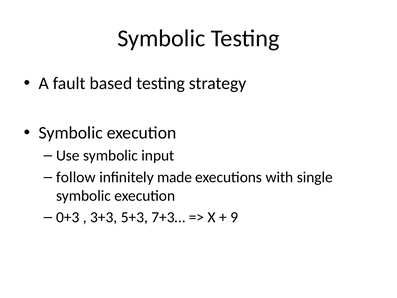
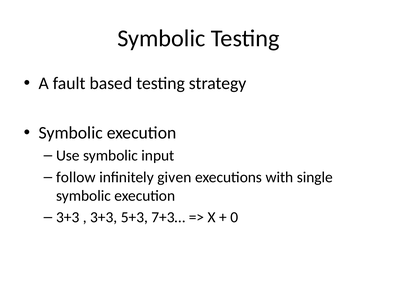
made: made -> given
0+3 at (68, 217): 0+3 -> 3+3
9: 9 -> 0
